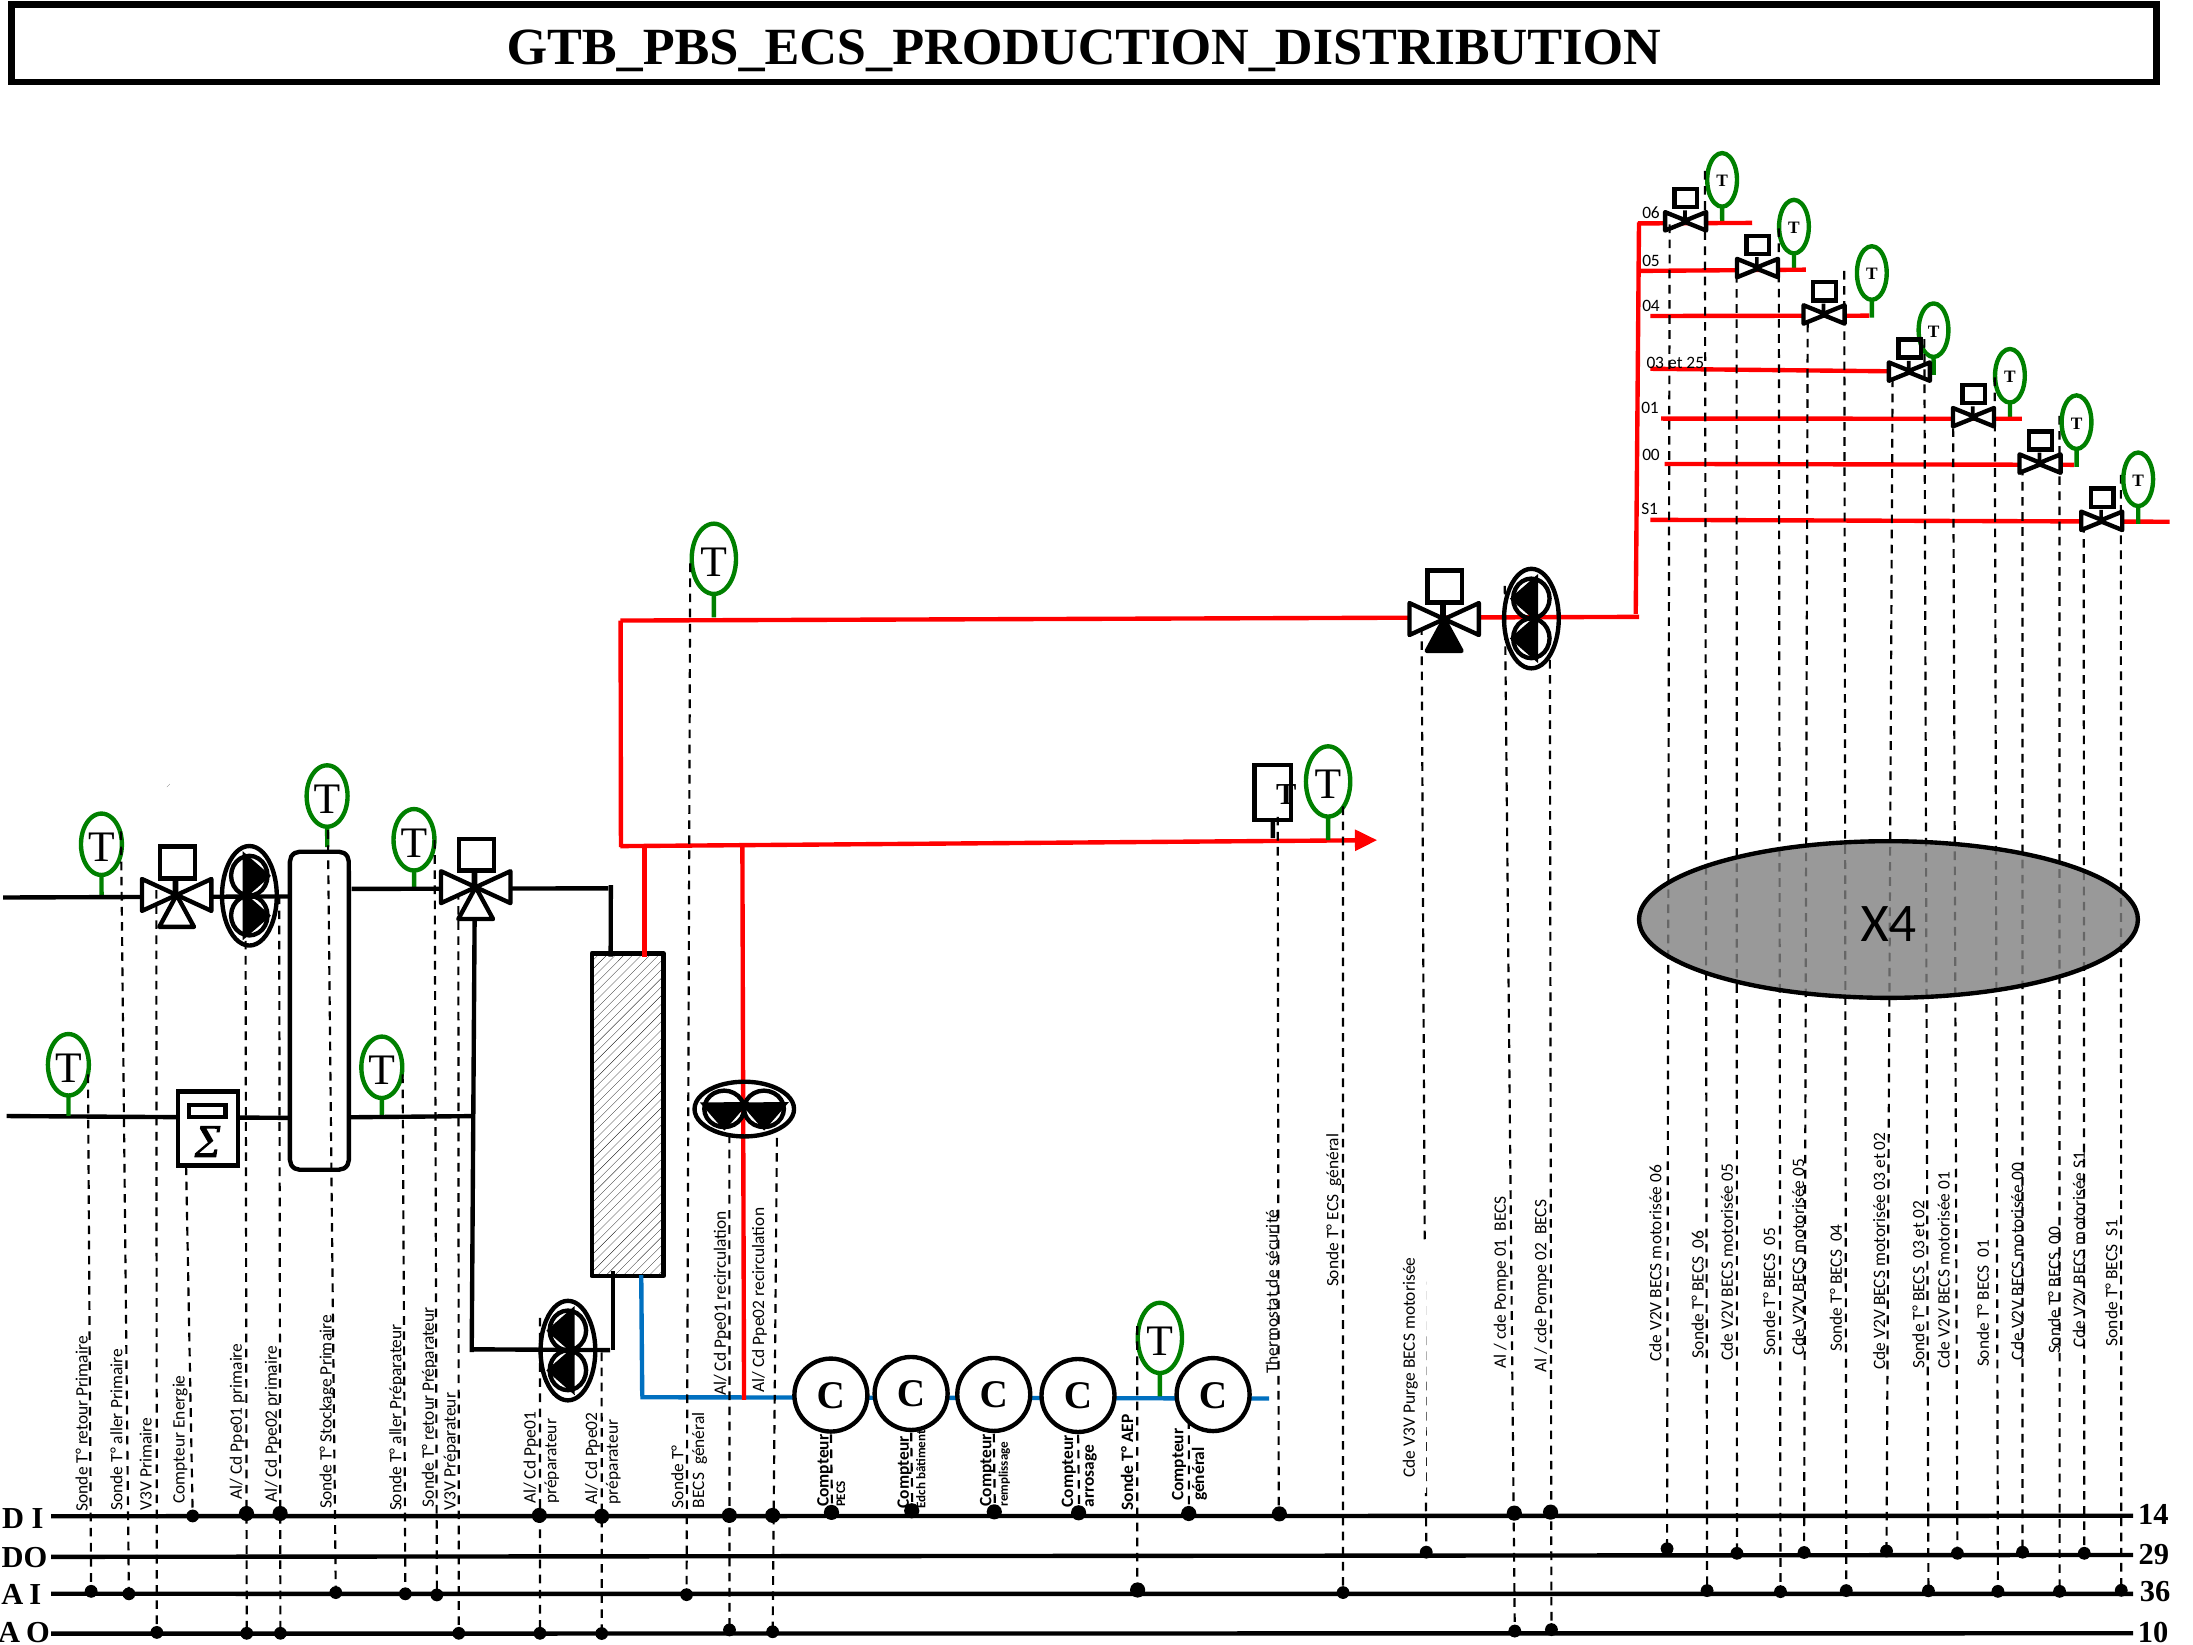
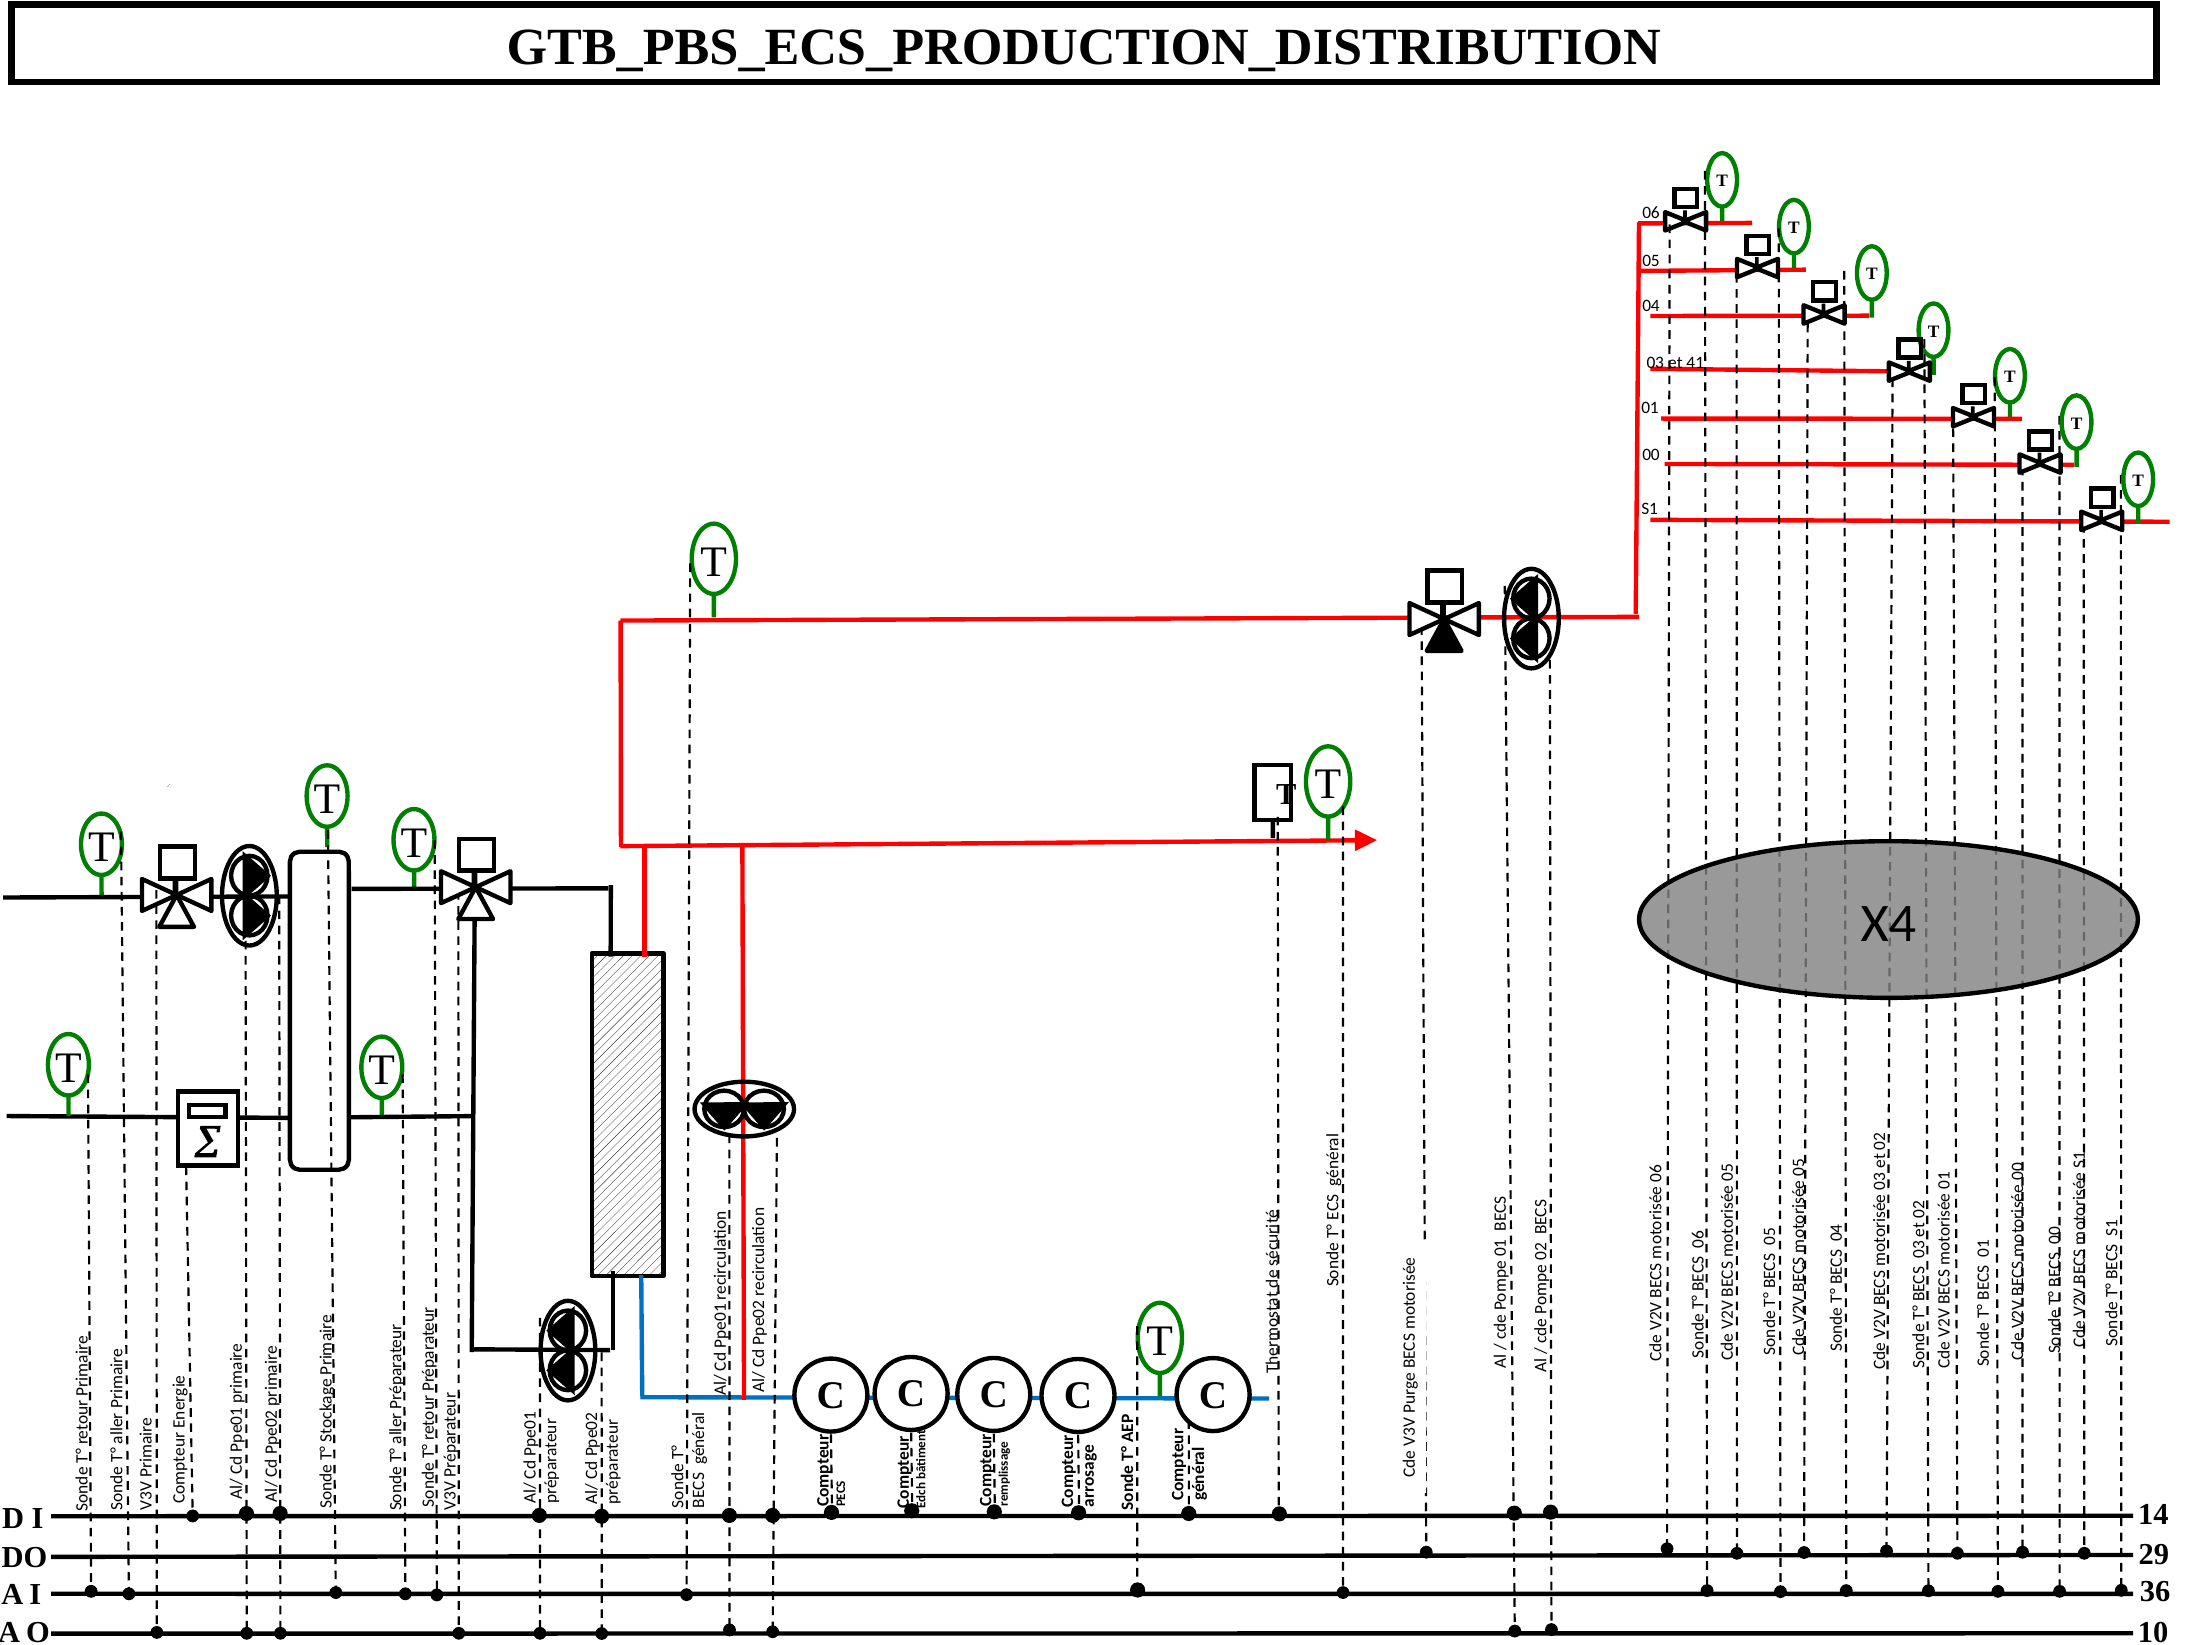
25: 25 -> 41
